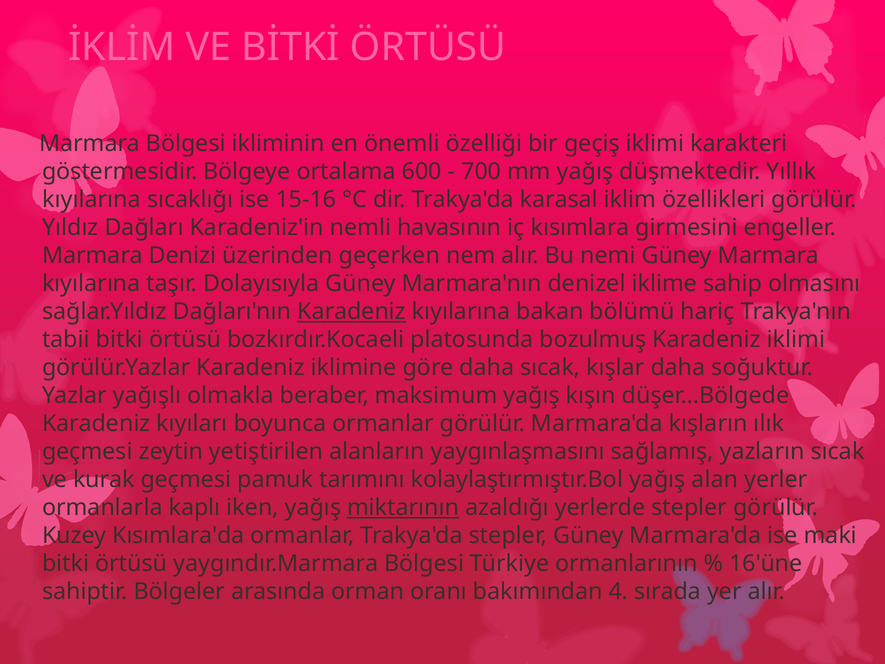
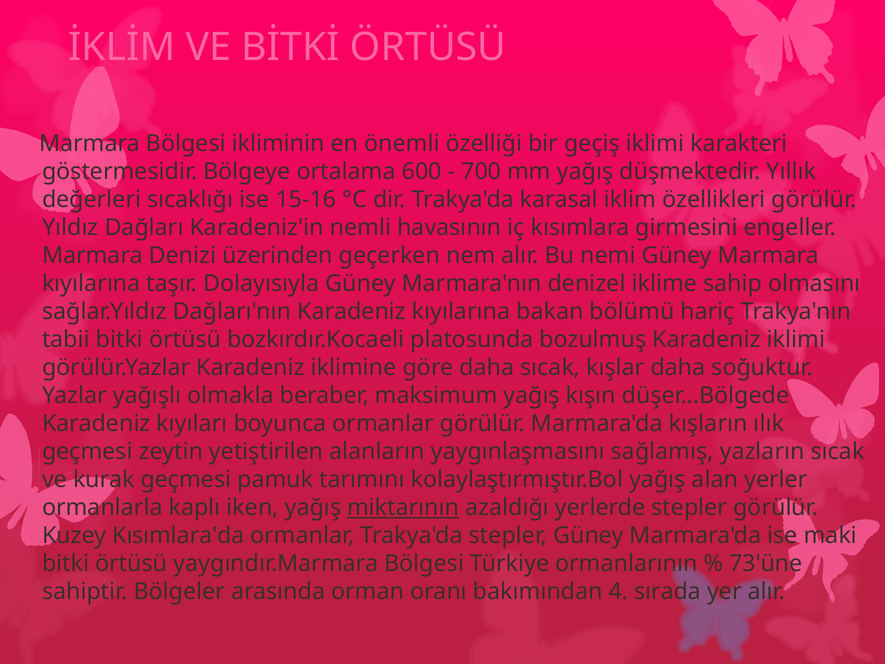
kıyılarına at (92, 199): kıyılarına -> değerleri
Karadeniz at (352, 311) underline: present -> none
16'üne: 16'üne -> 73'üne
